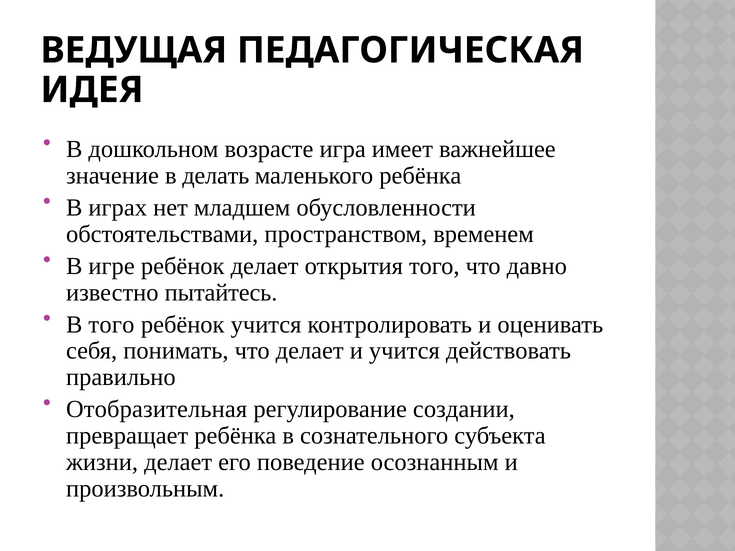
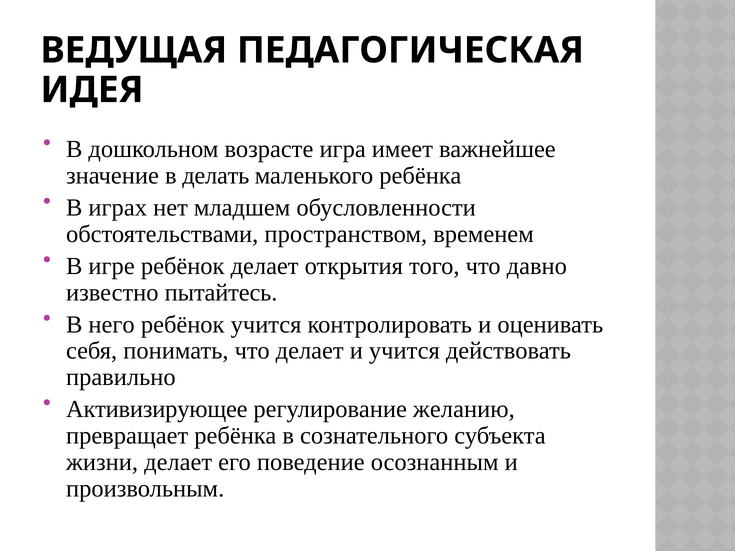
В того: того -> него
Отобразительная: Отобразительная -> Активизирующее
создании: создании -> желанию
